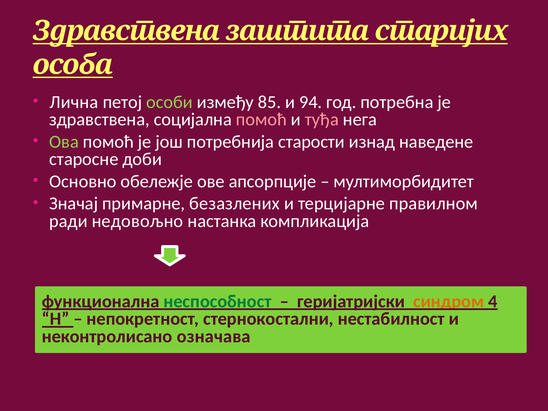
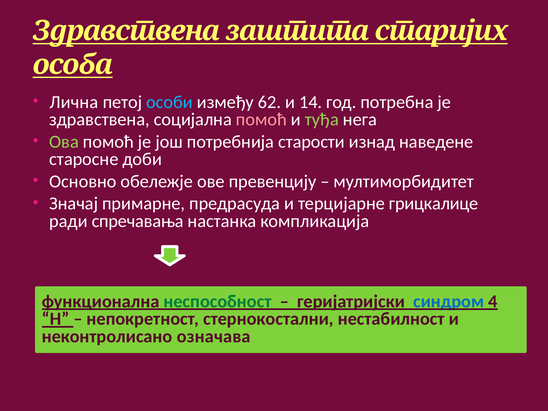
особи colour: light green -> light blue
85: 85 -> 62
94: 94 -> 14
туђа colour: pink -> light green
апсорпције: апсорпције -> превенцију
безазлених: безазлених -> предрасуда
правилном: правилном -> грицкалице
недовољно: недовољно -> спречавања
синдром colour: orange -> blue
